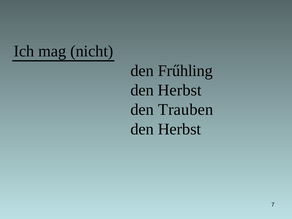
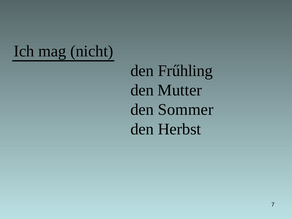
Herbst at (180, 90): Herbst -> Mutter
Trauben: Trauben -> Sommer
